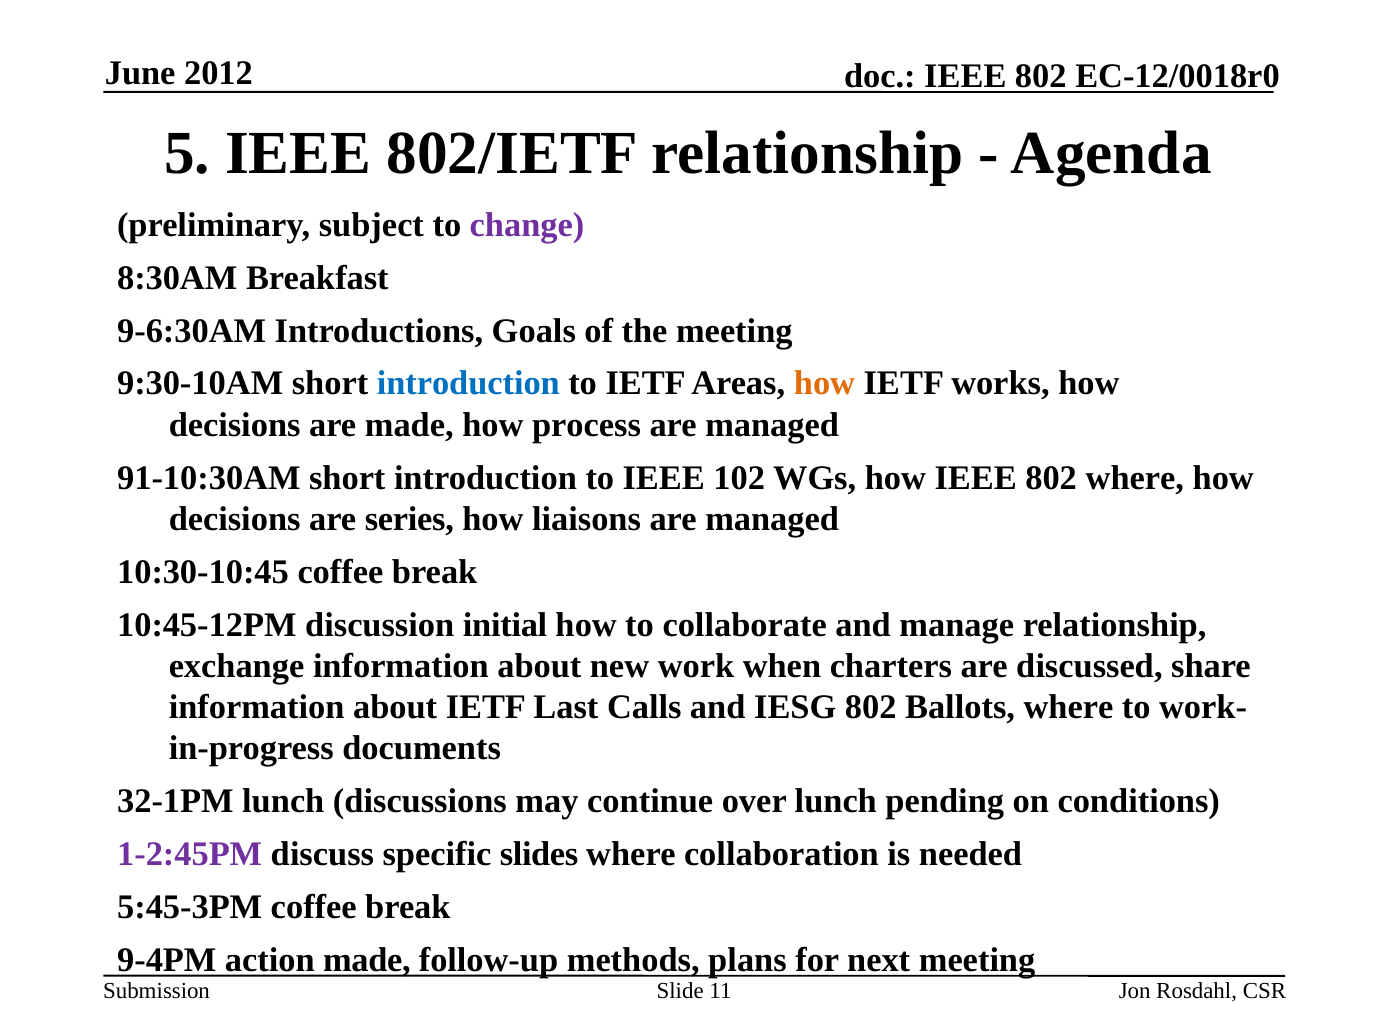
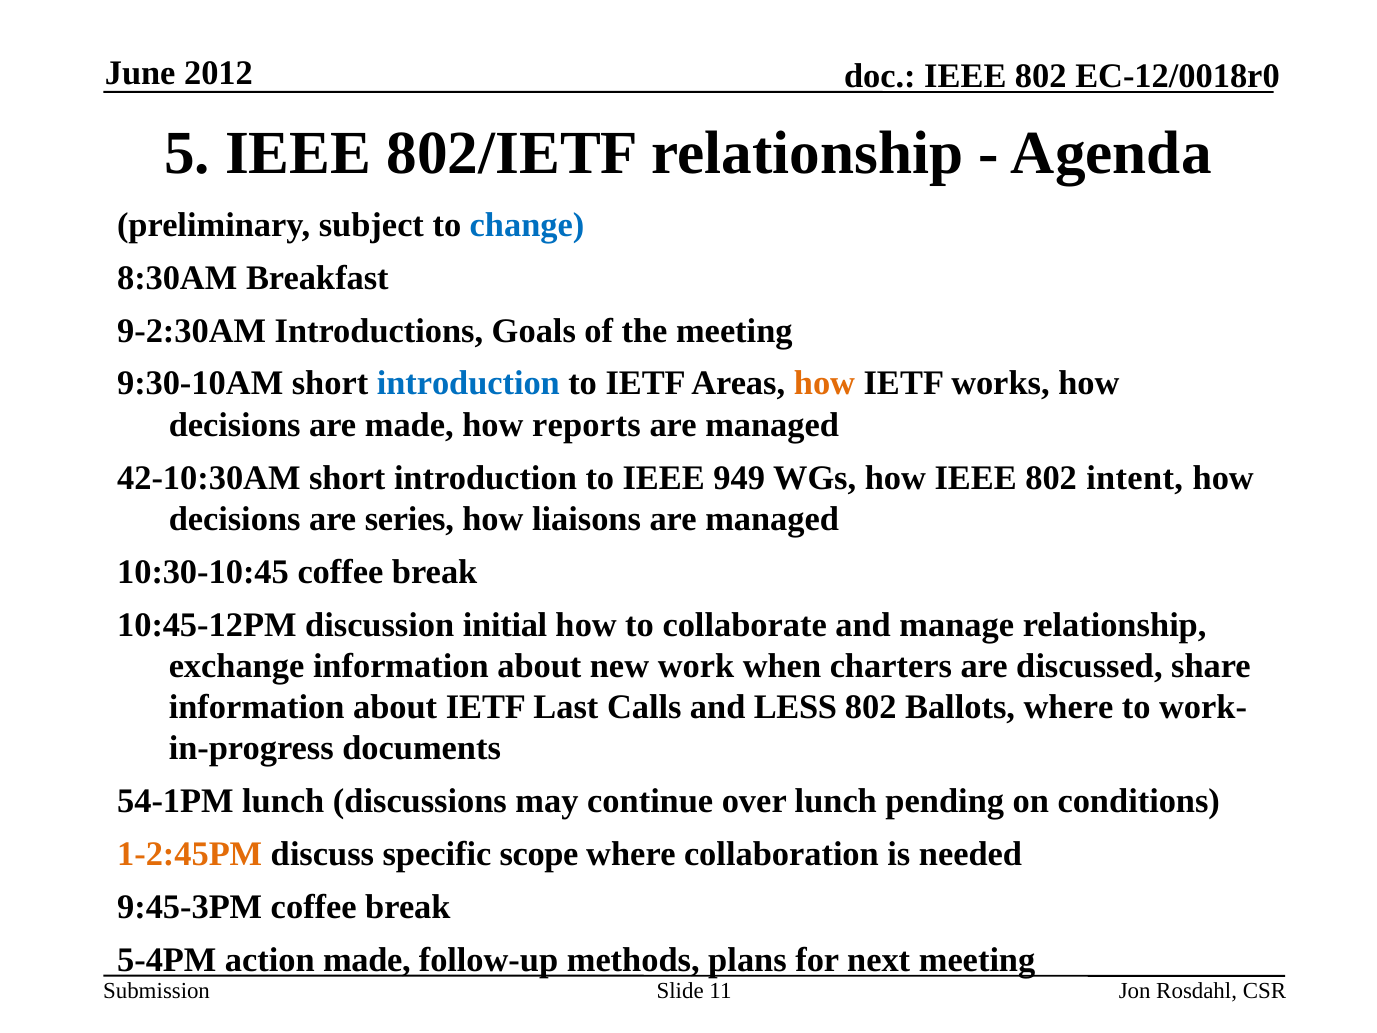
change colour: purple -> blue
9-6:30AM: 9-6:30AM -> 9-2:30AM
process: process -> reports
91-10:30AM: 91-10:30AM -> 42-10:30AM
102: 102 -> 949
802 where: where -> intent
IESG: IESG -> LESS
32-1PM: 32-1PM -> 54-1PM
1-2:45PM colour: purple -> orange
slides: slides -> scope
5:45-3PM: 5:45-3PM -> 9:45-3PM
9-4PM: 9-4PM -> 5-4PM
